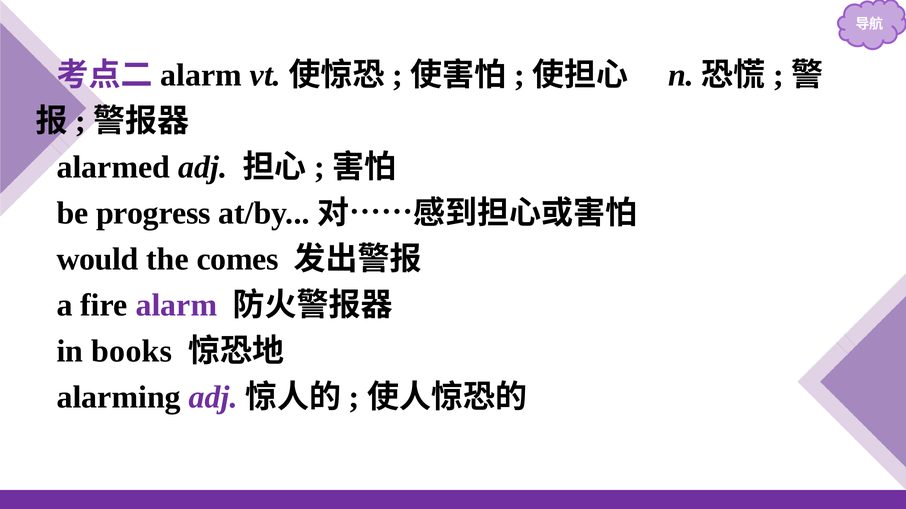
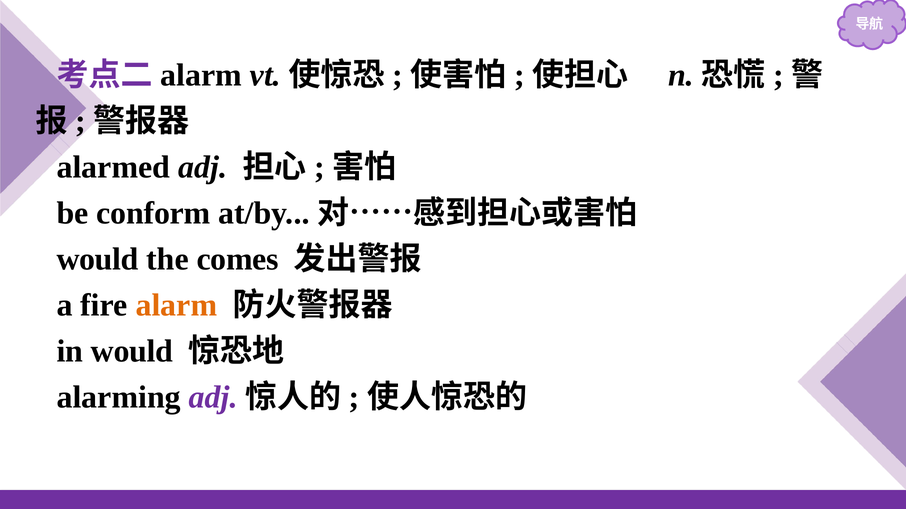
progress: progress -> conform
alarm at (176, 305) colour: purple -> orange
in books: books -> would
